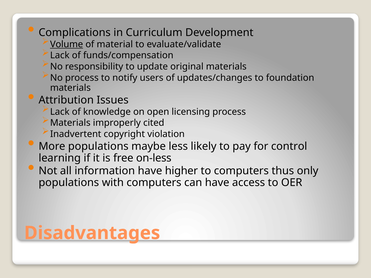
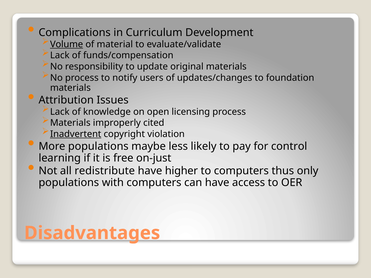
Inadvertent underline: none -> present
on-less: on-less -> on-just
information: information -> redistribute
